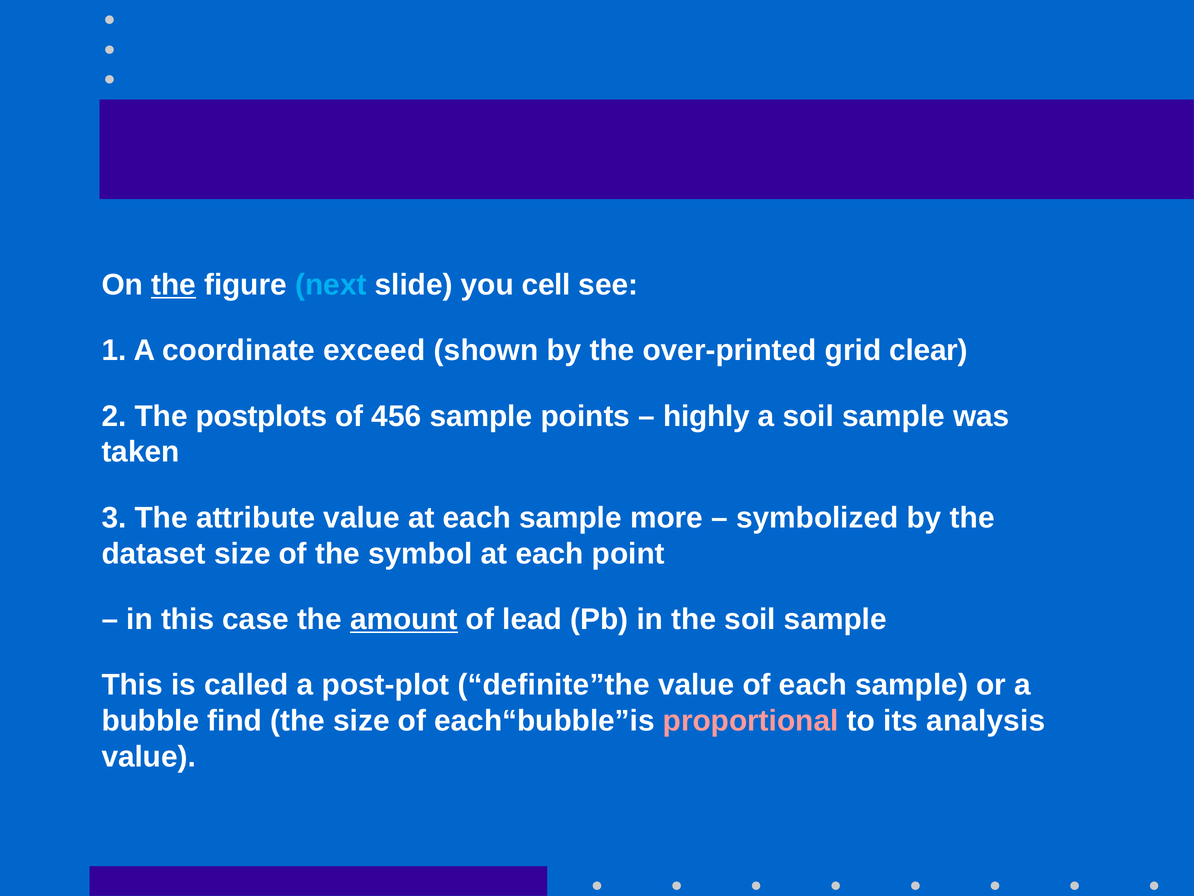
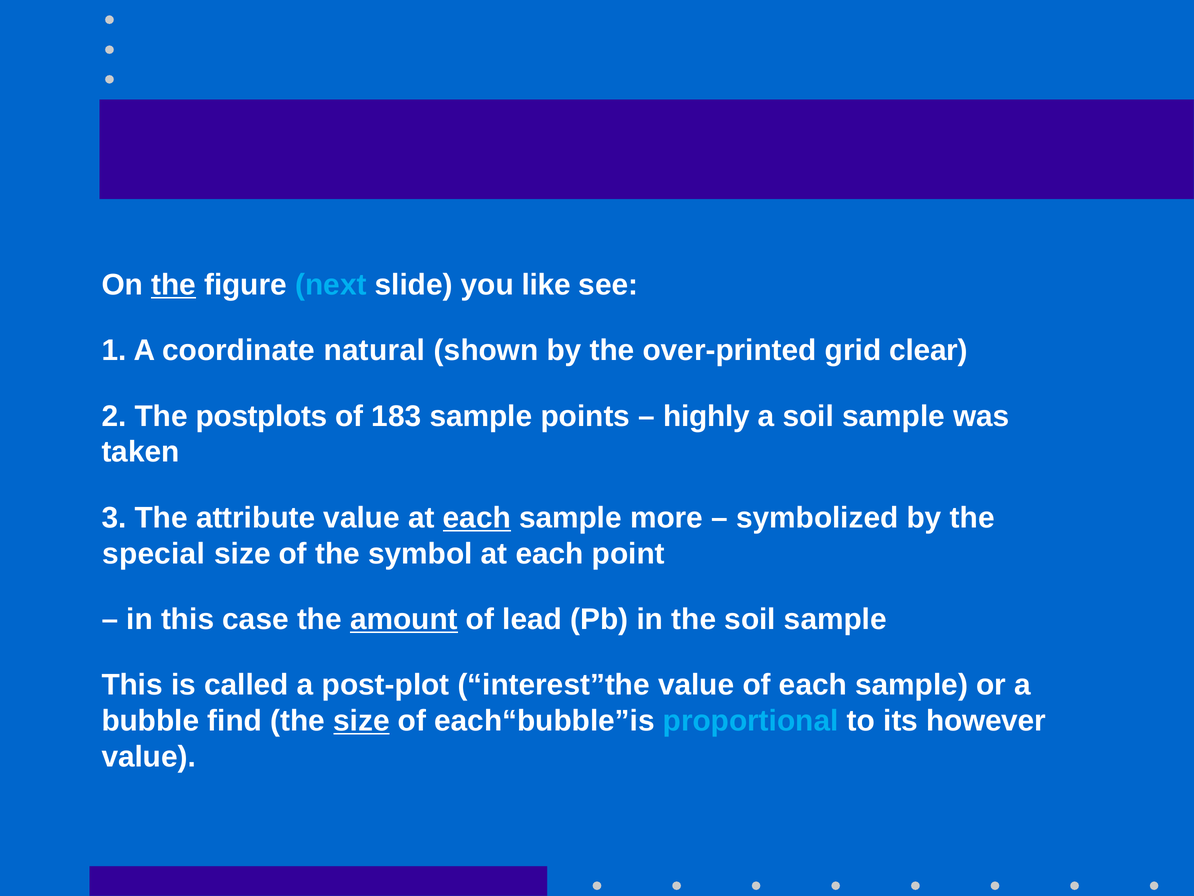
cell: cell -> like
exceed: exceed -> natural
456: 456 -> 183
each at (477, 518) underline: none -> present
dataset: dataset -> special
definite”the: definite”the -> interest”the
size at (361, 721) underline: none -> present
proportional colour: pink -> light blue
analysis: analysis -> however
